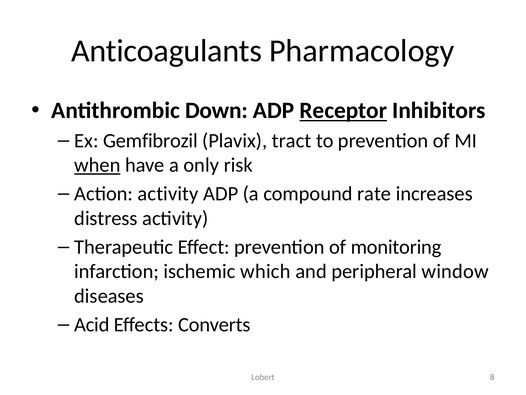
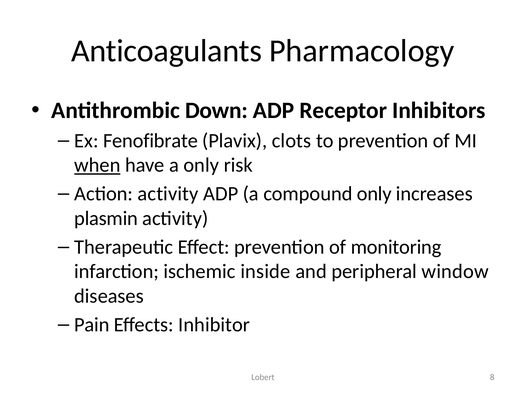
Receptor underline: present -> none
Gemfibrozil: Gemfibrozil -> Fenofibrate
tract: tract -> clots
compound rate: rate -> only
distress: distress -> plasmin
which: which -> inside
Acid: Acid -> Pain
Converts: Converts -> Inhibitor
